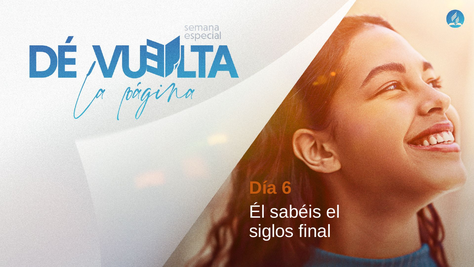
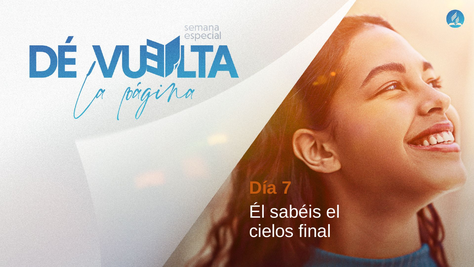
6: 6 -> 7
siglos: siglos -> cielos
